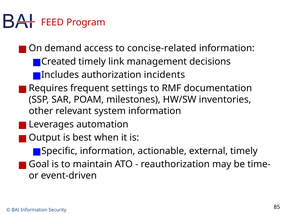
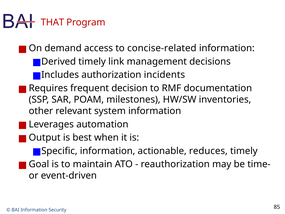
FEED: FEED -> THAT
Created: Created -> Derived
settings: settings -> decision
external: external -> reduces
